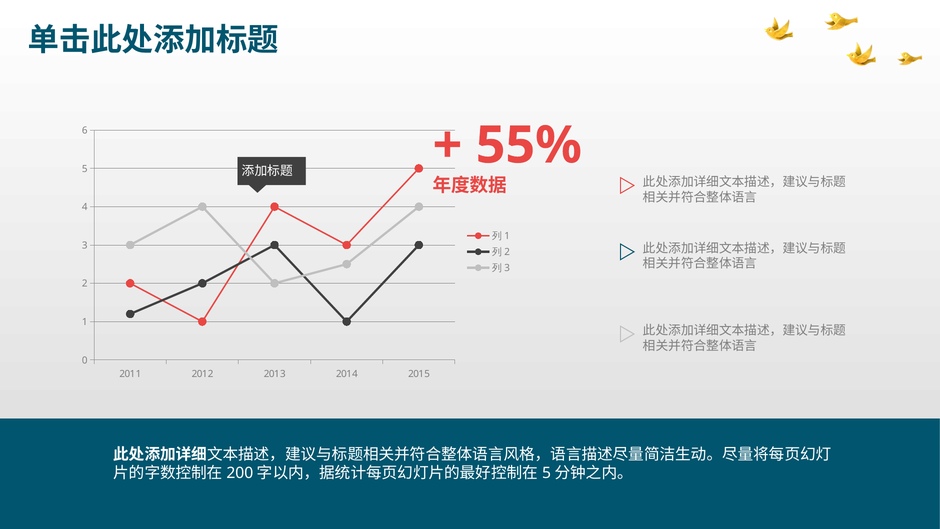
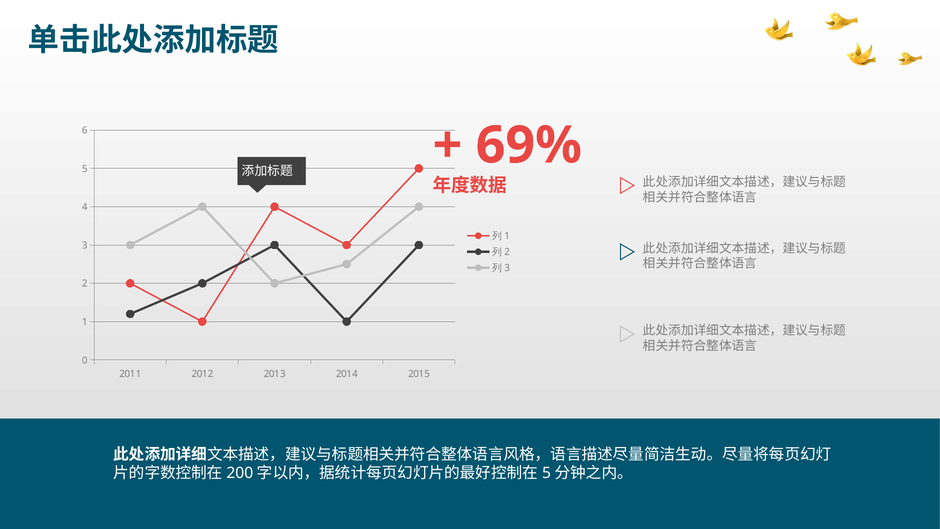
55%: 55% -> 69%
